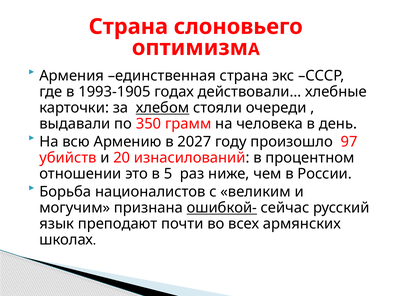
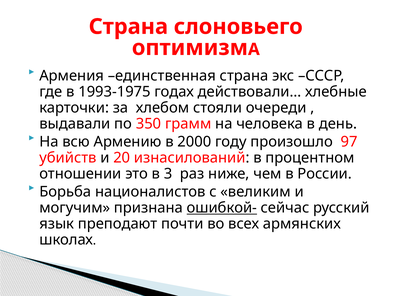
1993-1905: 1993-1905 -> 1993-1975
хлебом underline: present -> none
2027: 2027 -> 2000
5: 5 -> 3
